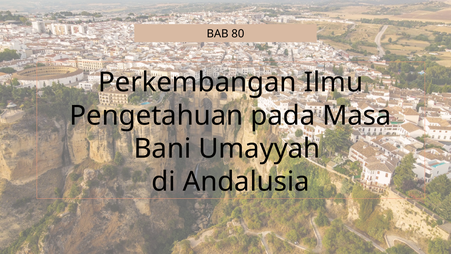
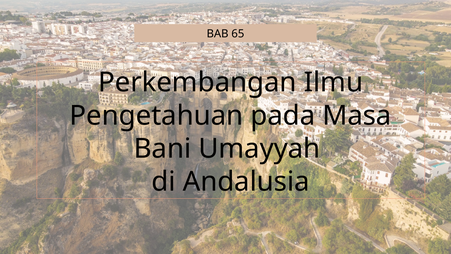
80: 80 -> 65
